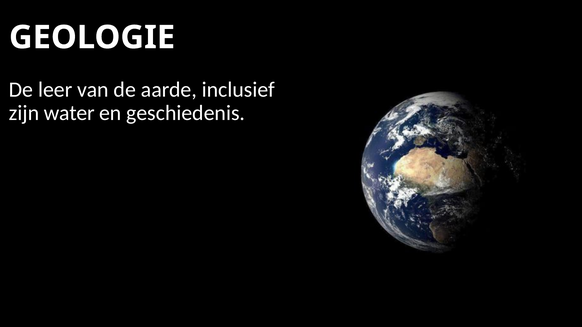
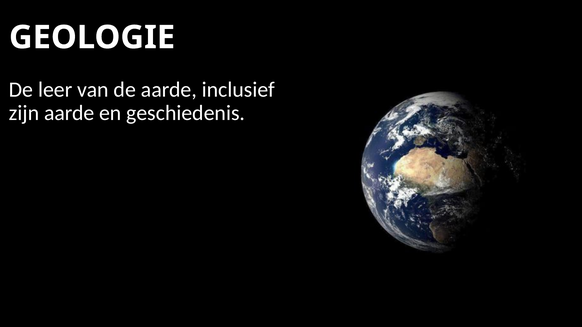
zijn water: water -> aarde
